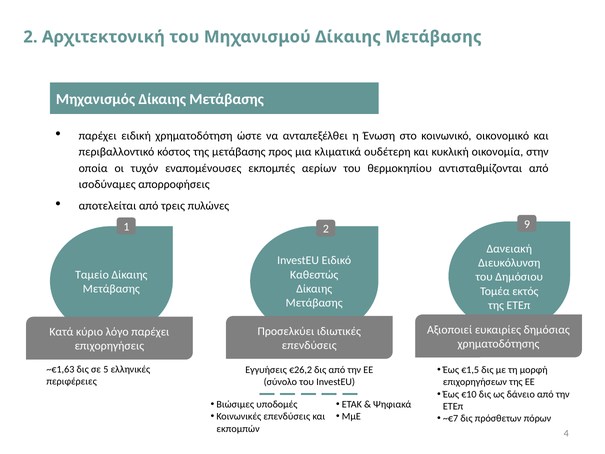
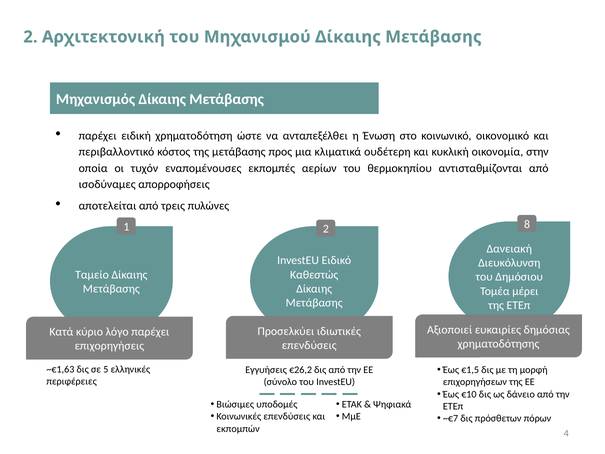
9: 9 -> 8
εκτός: εκτός -> μέρει
